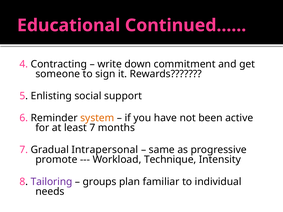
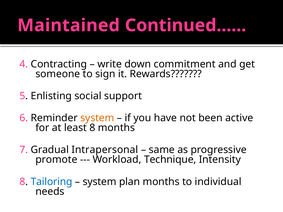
Educational: Educational -> Maintained
least 7: 7 -> 8
Tailoring colour: purple -> blue
groups at (100, 182): groups -> system
plan familiar: familiar -> months
